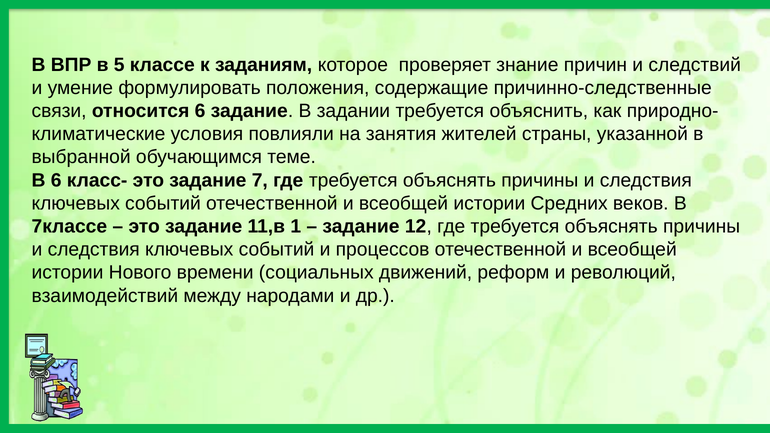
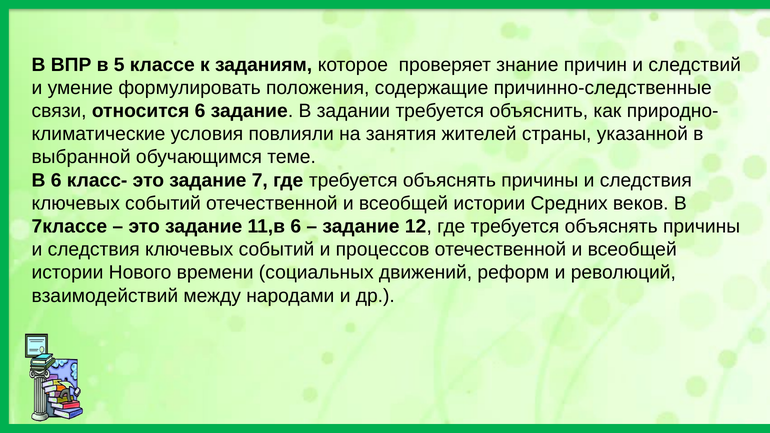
11,в 1: 1 -> 6
